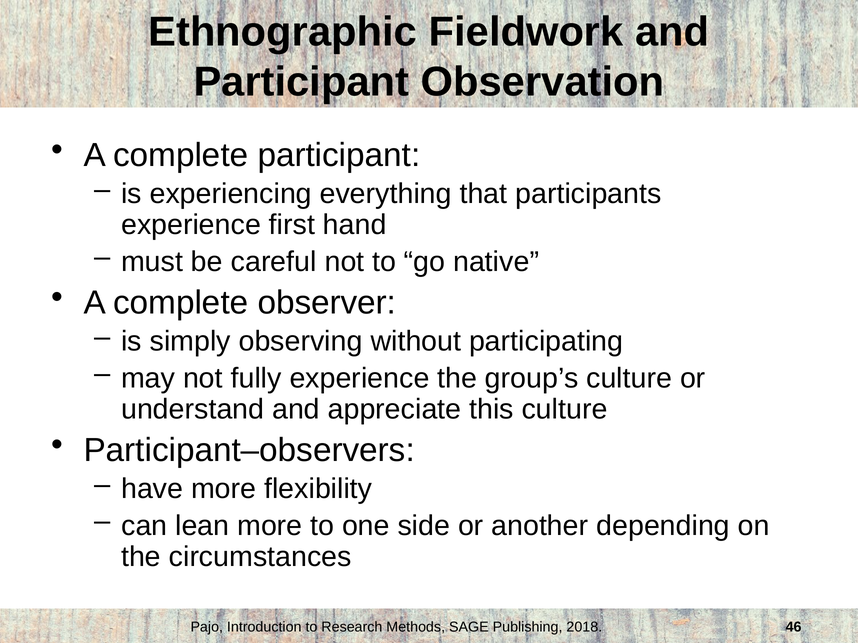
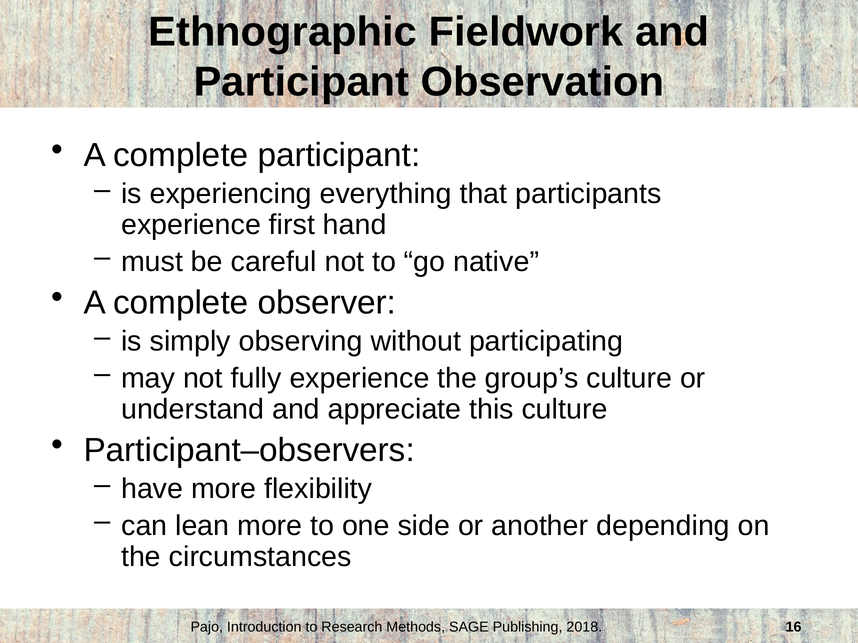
46: 46 -> 16
